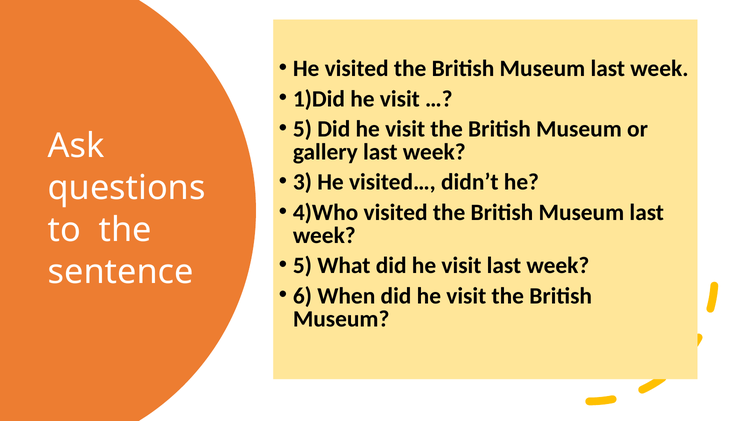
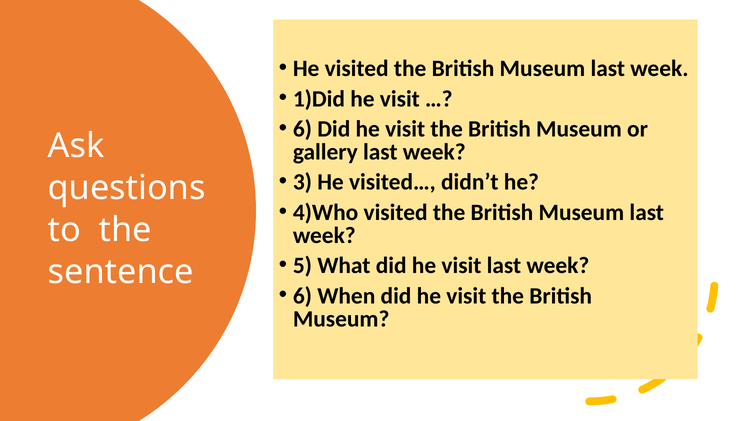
5 at (302, 129): 5 -> 6
